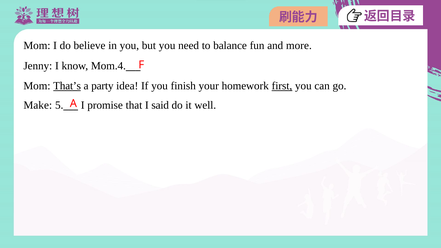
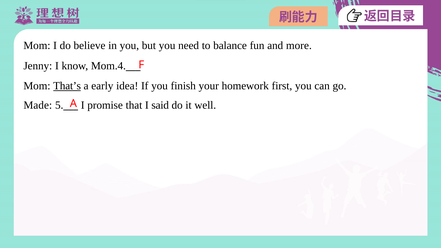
party: party -> early
first underline: present -> none
Make: Make -> Made
